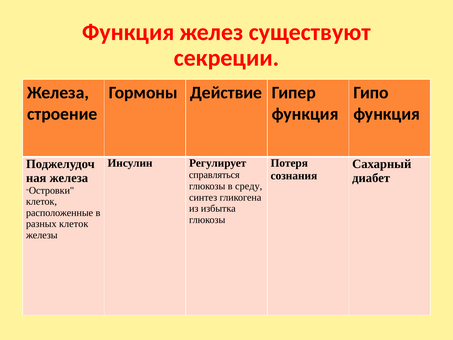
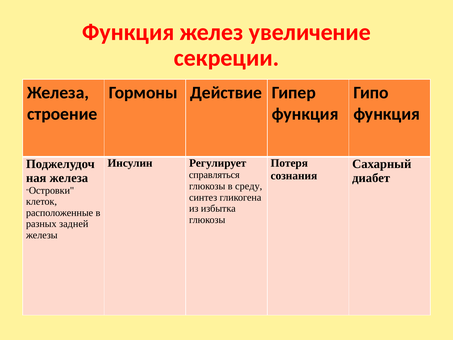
существуют: существуют -> увеличение
разных клеток: клеток -> задней
